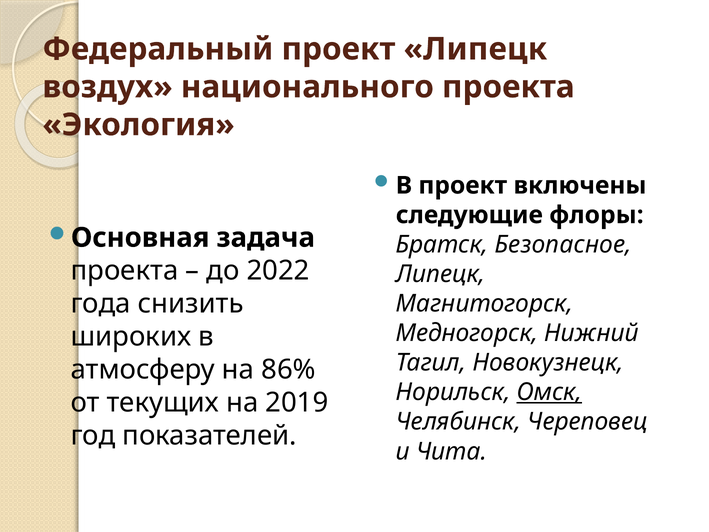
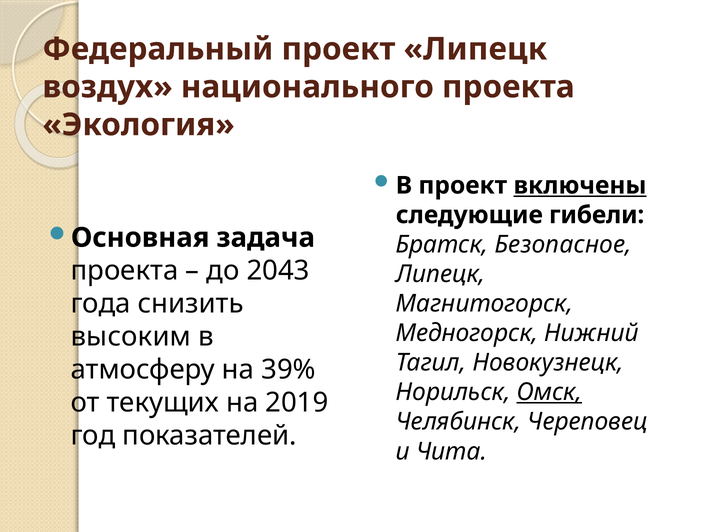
включены underline: none -> present
флоры: флоры -> гибели
2022: 2022 -> 2043
широких: широких -> высоким
86%: 86% -> 39%
